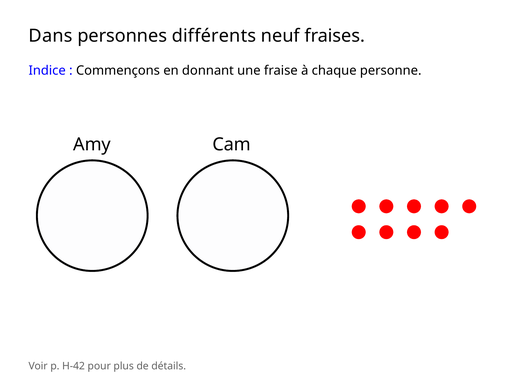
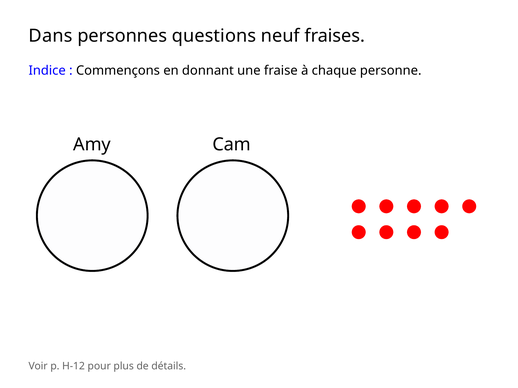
différents: différents -> questions
H-42: H-42 -> H-12
